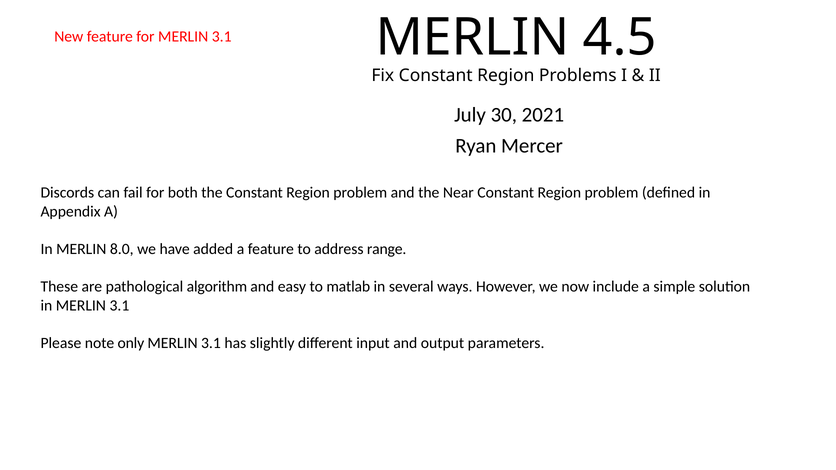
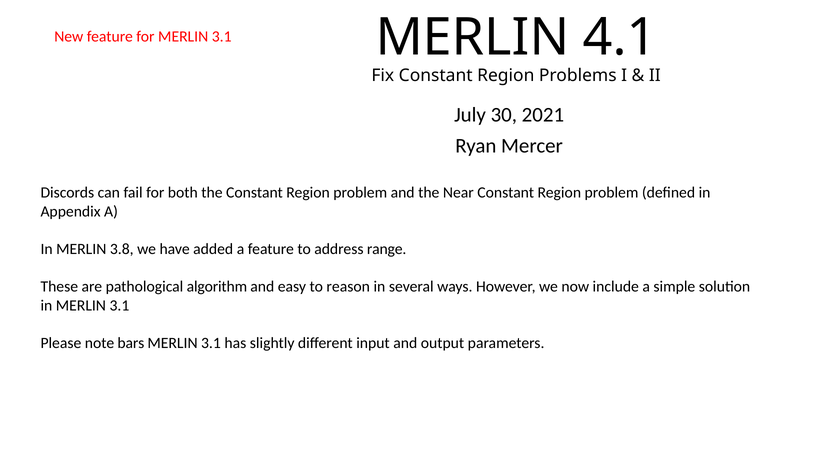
4.5: 4.5 -> 4.1
8.0: 8.0 -> 3.8
matlab: matlab -> reason
only: only -> bars
